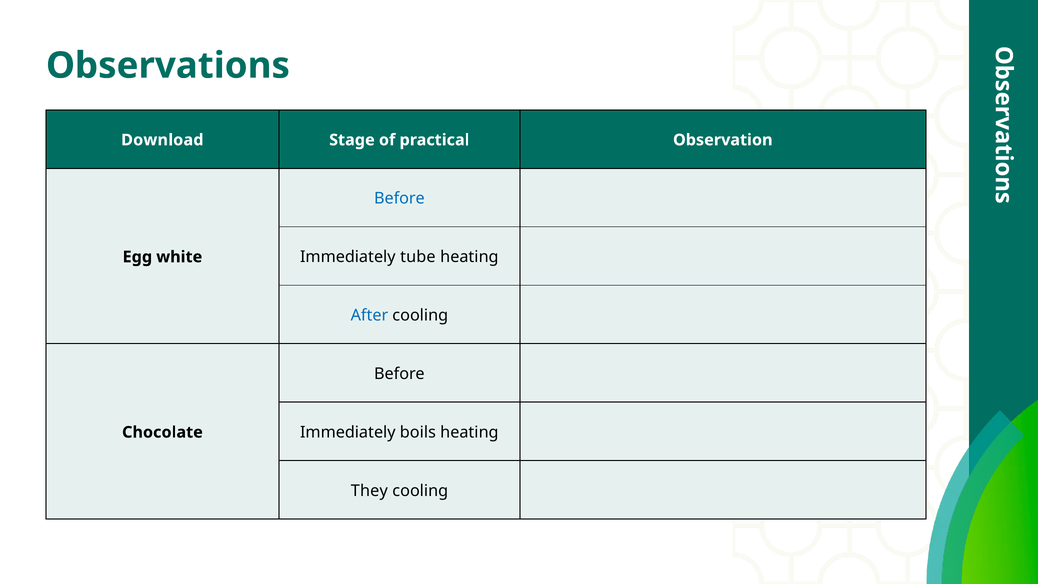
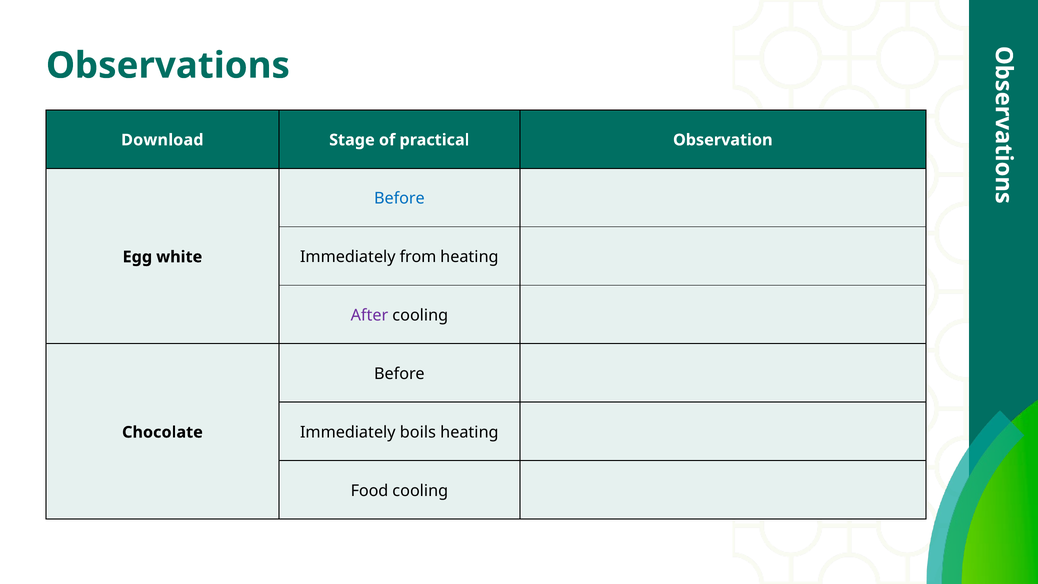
tube: tube -> from
After colour: blue -> purple
They: They -> Food
